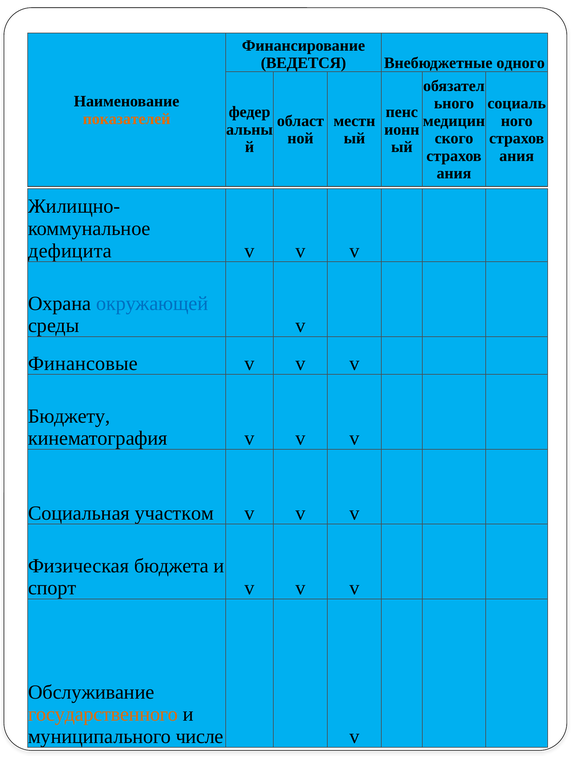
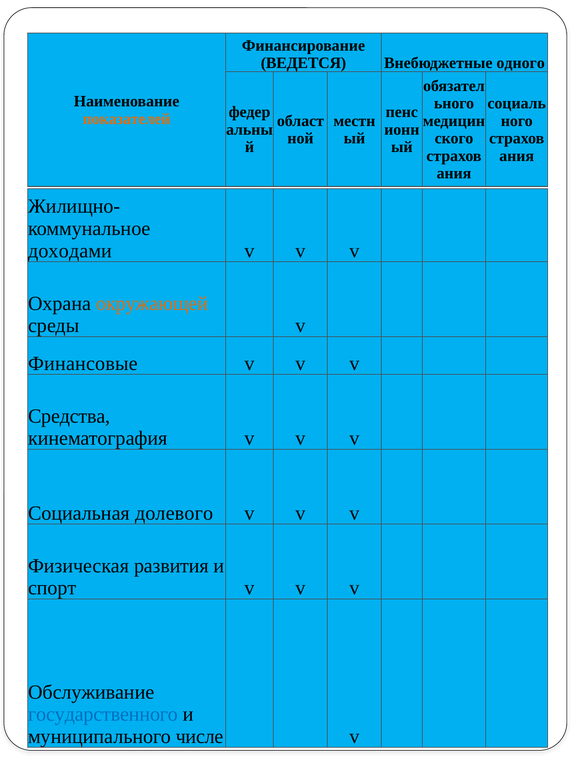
дефицита: дефицита -> доходами
окружающей colour: blue -> orange
Бюджету: Бюджету -> Средства
участком: участком -> долевого
бюджета: бюджета -> развития
государственного colour: orange -> blue
